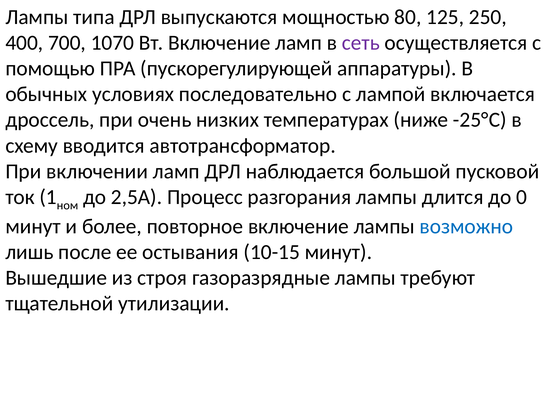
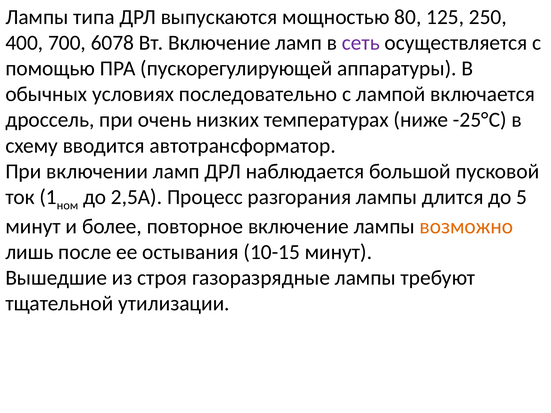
1070: 1070 -> 6078
0: 0 -> 5
возможно colour: blue -> orange
